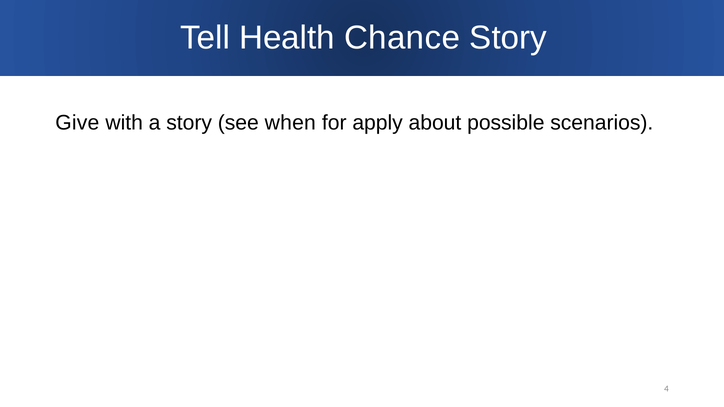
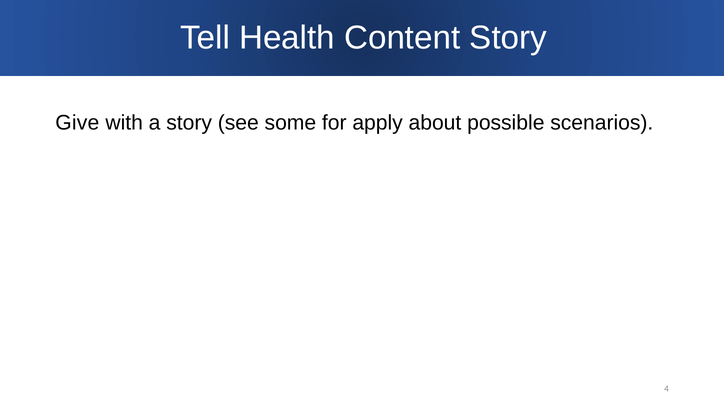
Chance: Chance -> Content
when: when -> some
